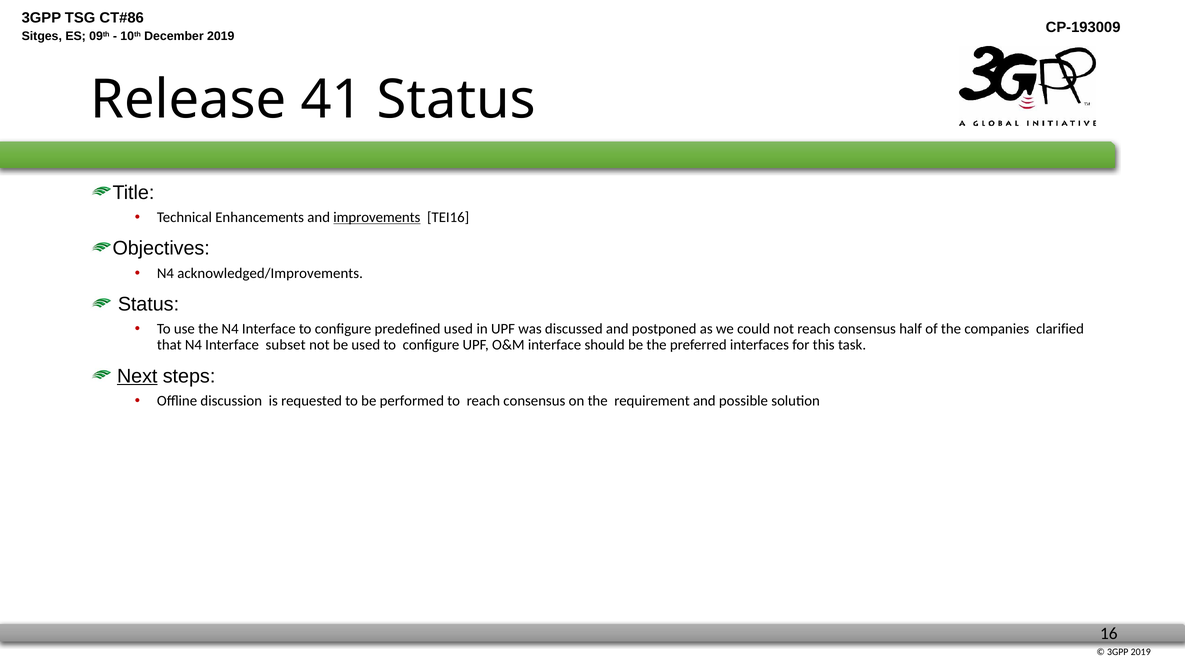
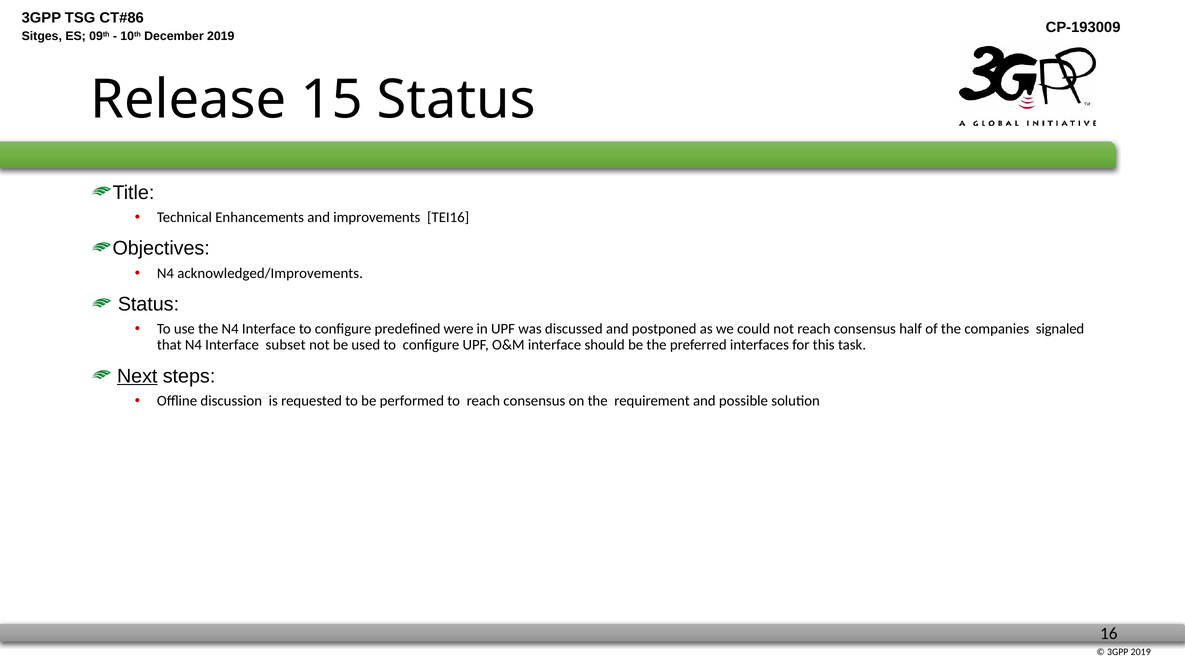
41: 41 -> 15
improvements underline: present -> none
predefined used: used -> were
clarified: clarified -> signaled
